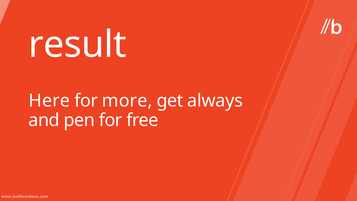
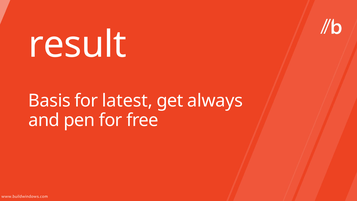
Here: Here -> Basis
more: more -> latest
